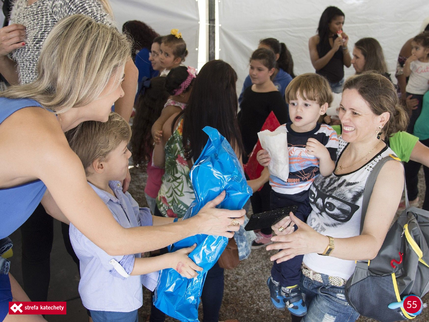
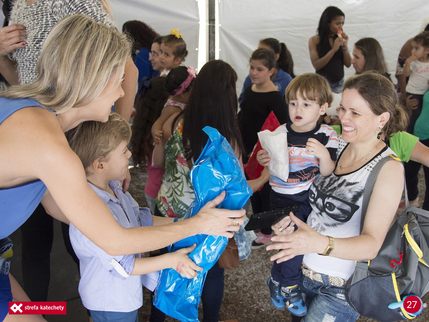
55: 55 -> 27
